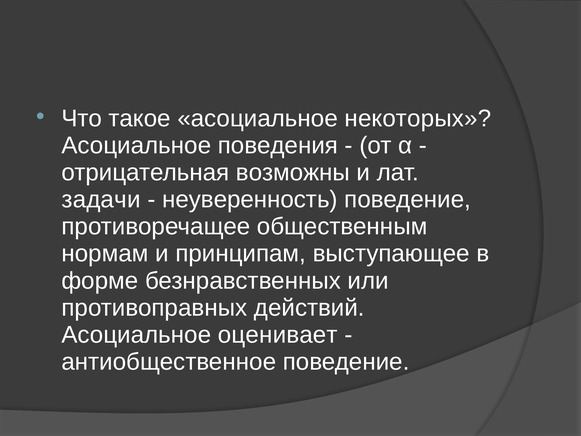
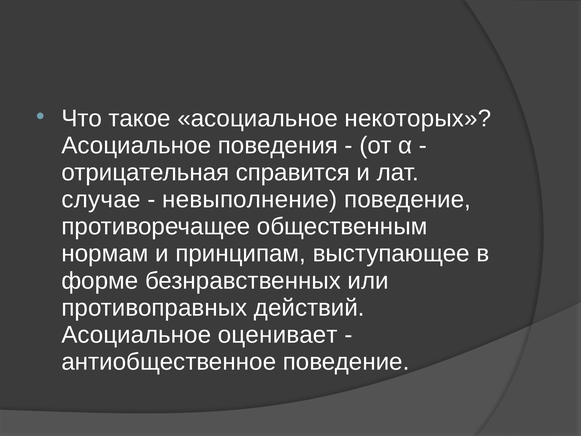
возможны: возможны -> справится
задачи: задачи -> случае
неуверенность: неуверенность -> невыполнение
